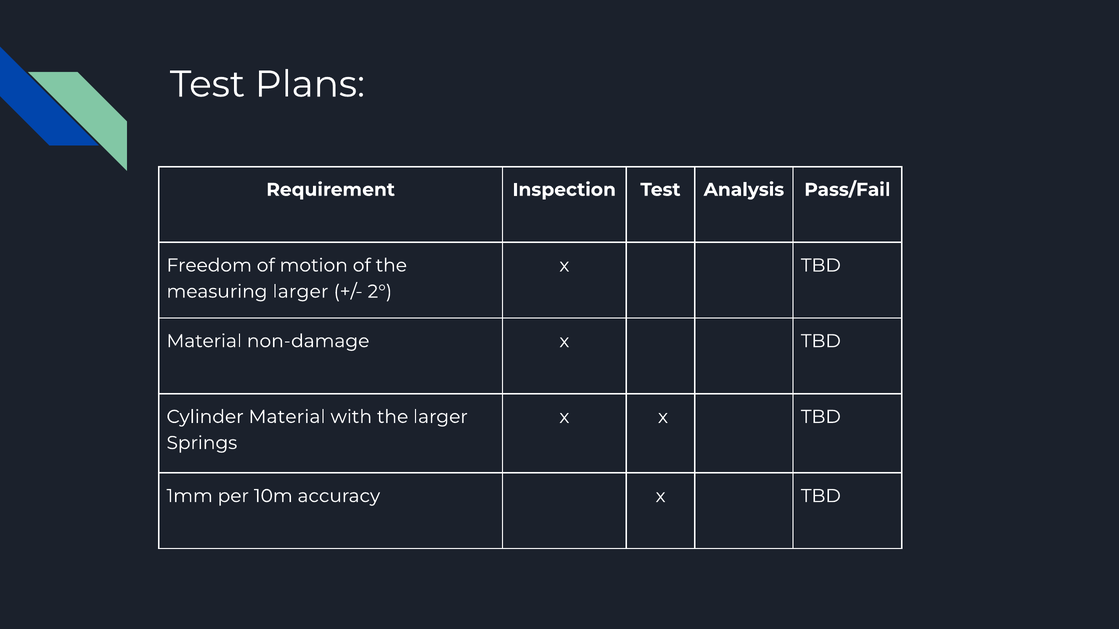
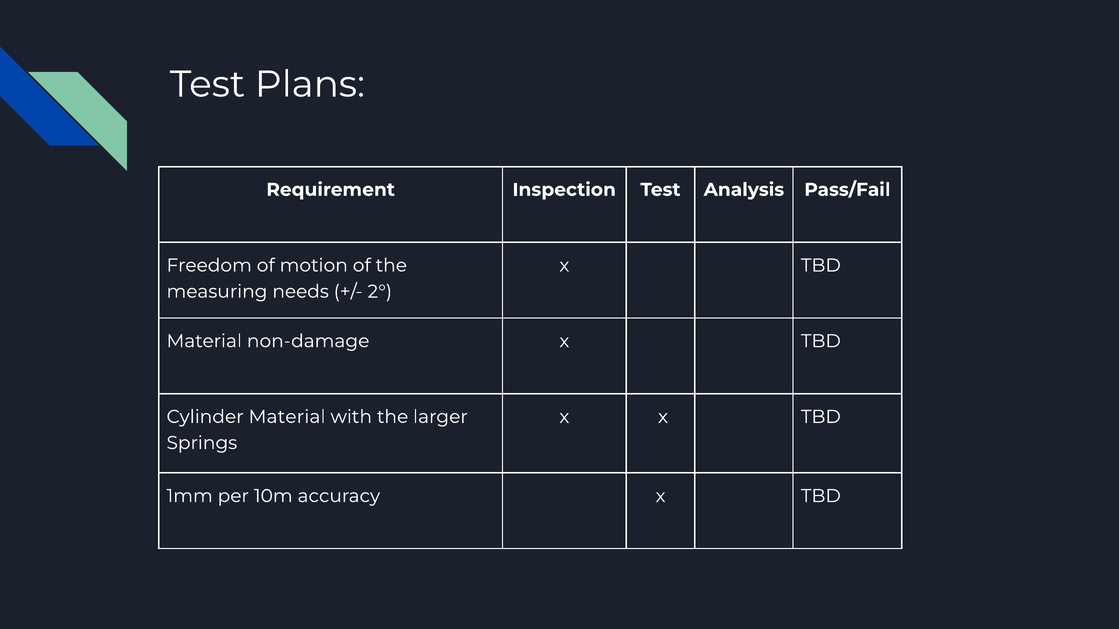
measuring larger: larger -> needs
